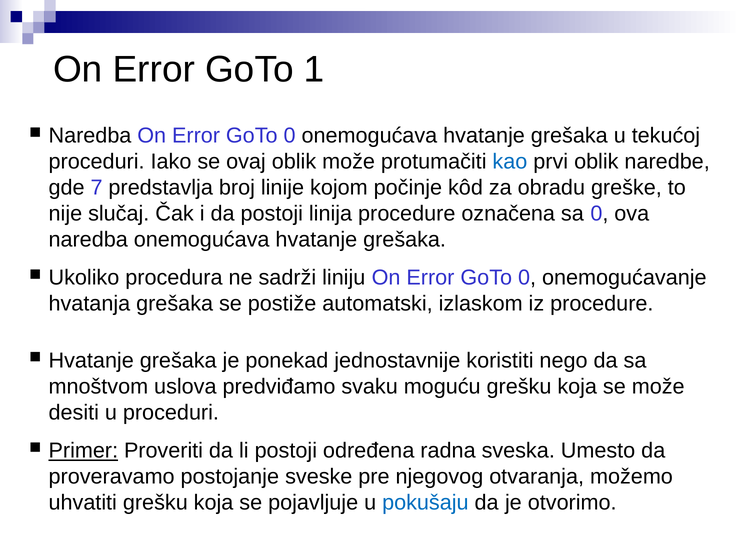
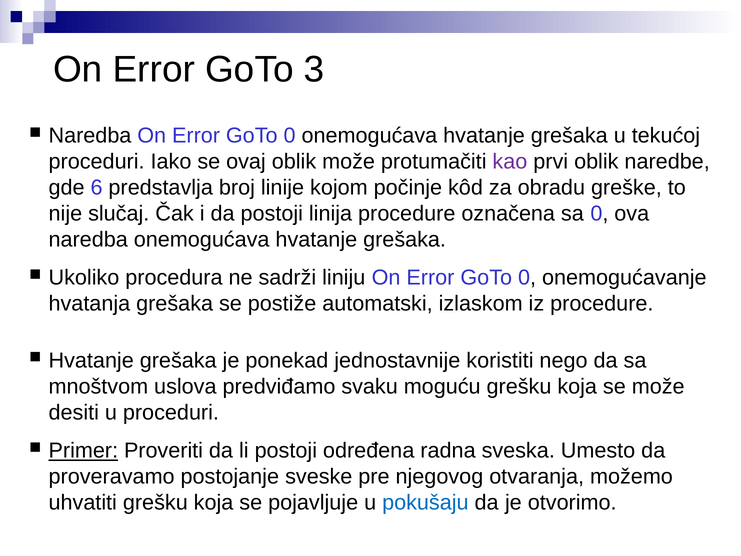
1: 1 -> 3
kao colour: blue -> purple
7: 7 -> 6
